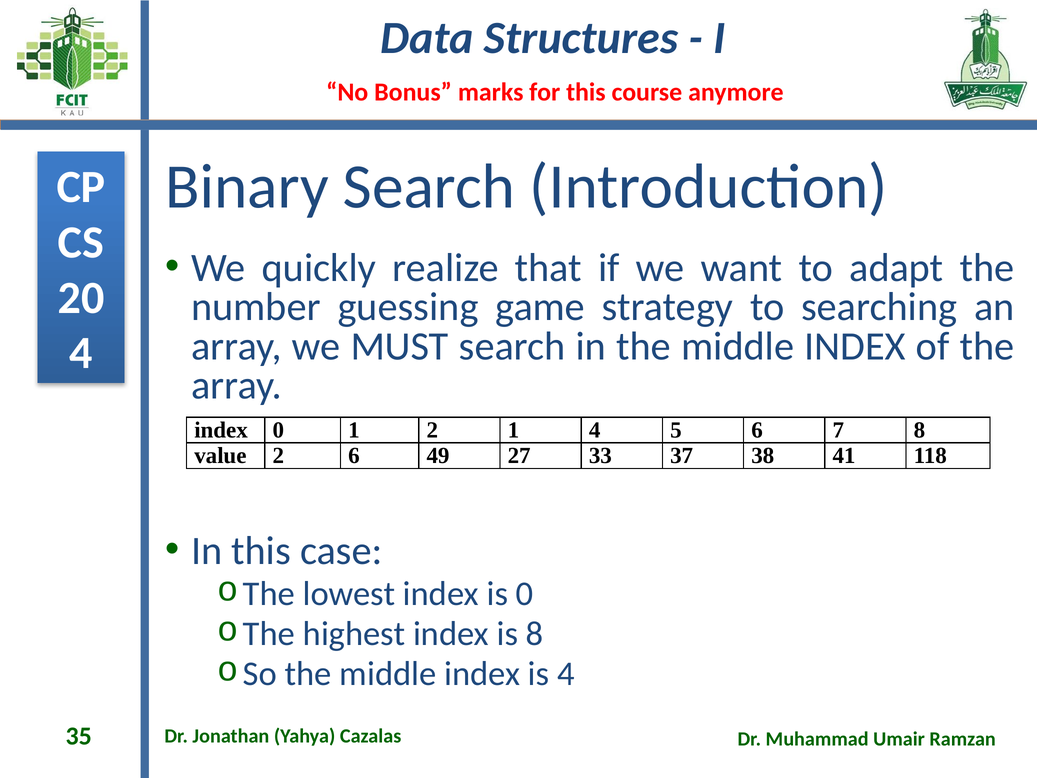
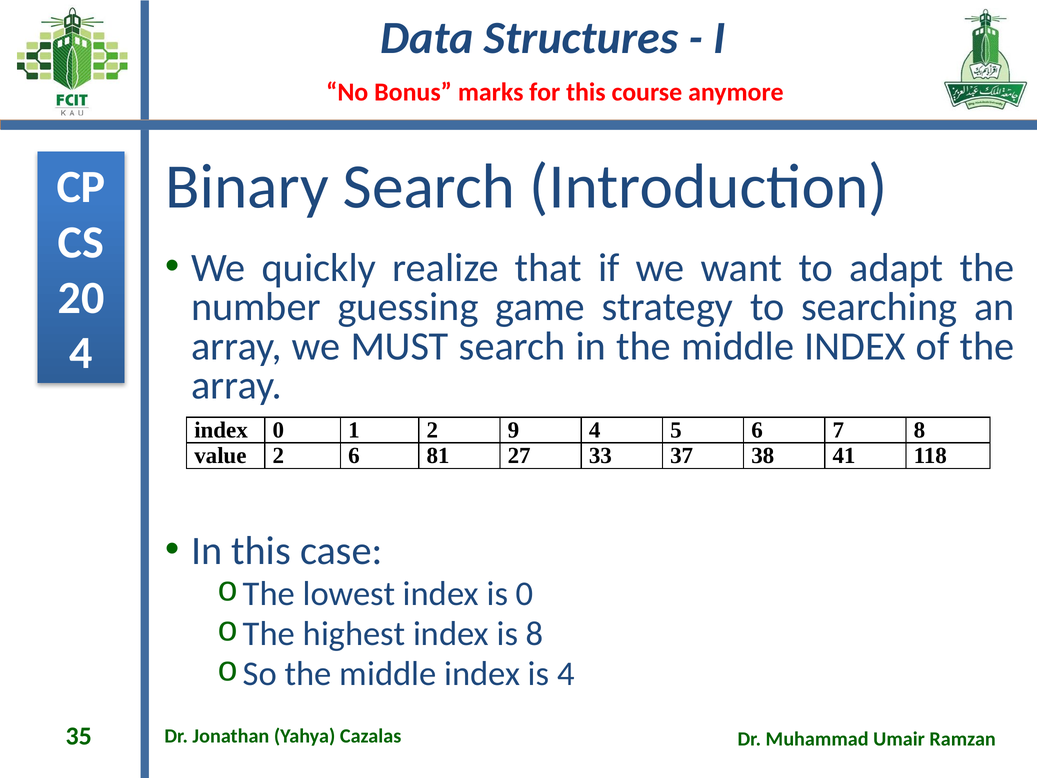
2 1: 1 -> 9
49: 49 -> 81
